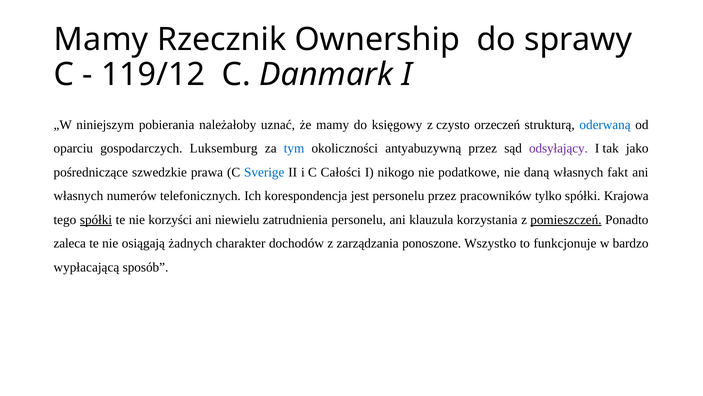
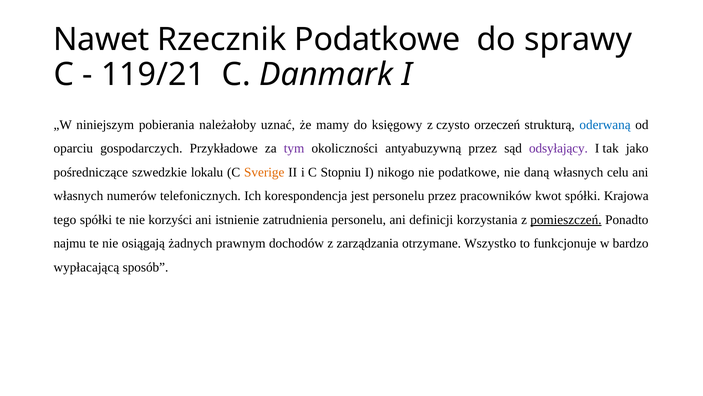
Mamy at (101, 40): Mamy -> Nawet
Rzecznik Ownership: Ownership -> Podatkowe
119/12: 119/12 -> 119/21
Luksemburg: Luksemburg -> Przykładowe
tym colour: blue -> purple
prawa: prawa -> lokalu
Sverige colour: blue -> orange
Całości: Całości -> Stopniu
fakt: fakt -> celu
tylko: tylko -> kwot
spółki at (96, 220) underline: present -> none
niewielu: niewielu -> istnienie
klauzula: klauzula -> definicji
zaleca: zaleca -> najmu
charakter: charakter -> prawnym
ponoszone: ponoszone -> otrzymane
